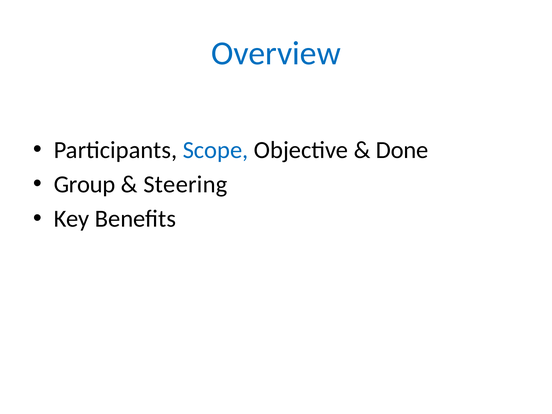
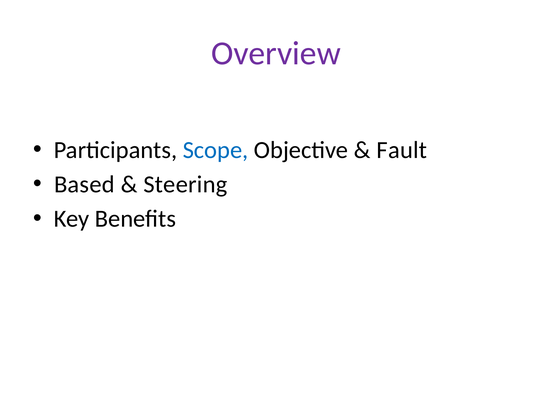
Overview colour: blue -> purple
Done: Done -> Fault
Group: Group -> Based
